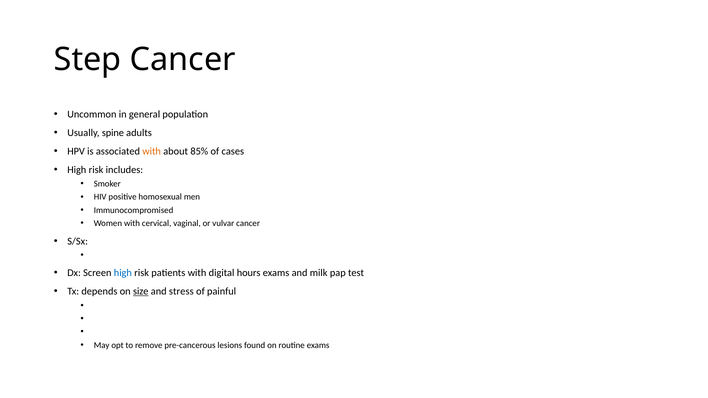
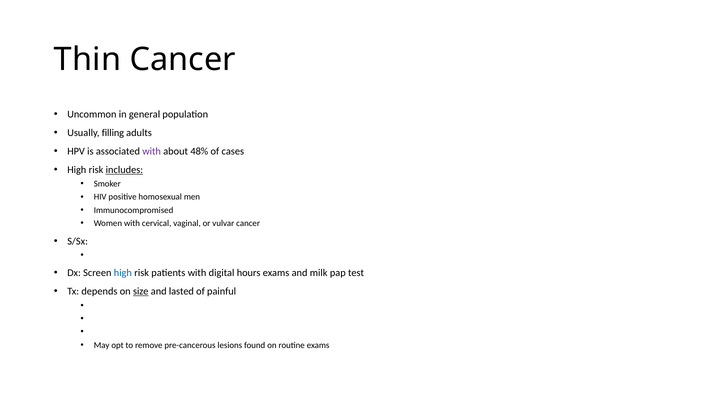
Step: Step -> Thin
spine: spine -> filling
with at (152, 151) colour: orange -> purple
85%: 85% -> 48%
includes underline: none -> present
stress: stress -> lasted
